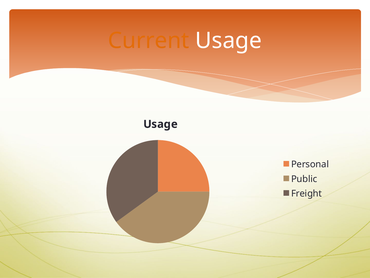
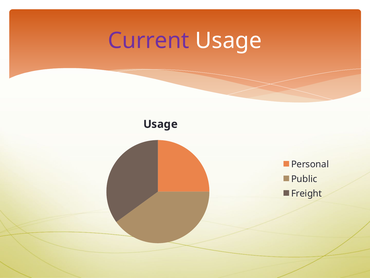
Current colour: orange -> purple
